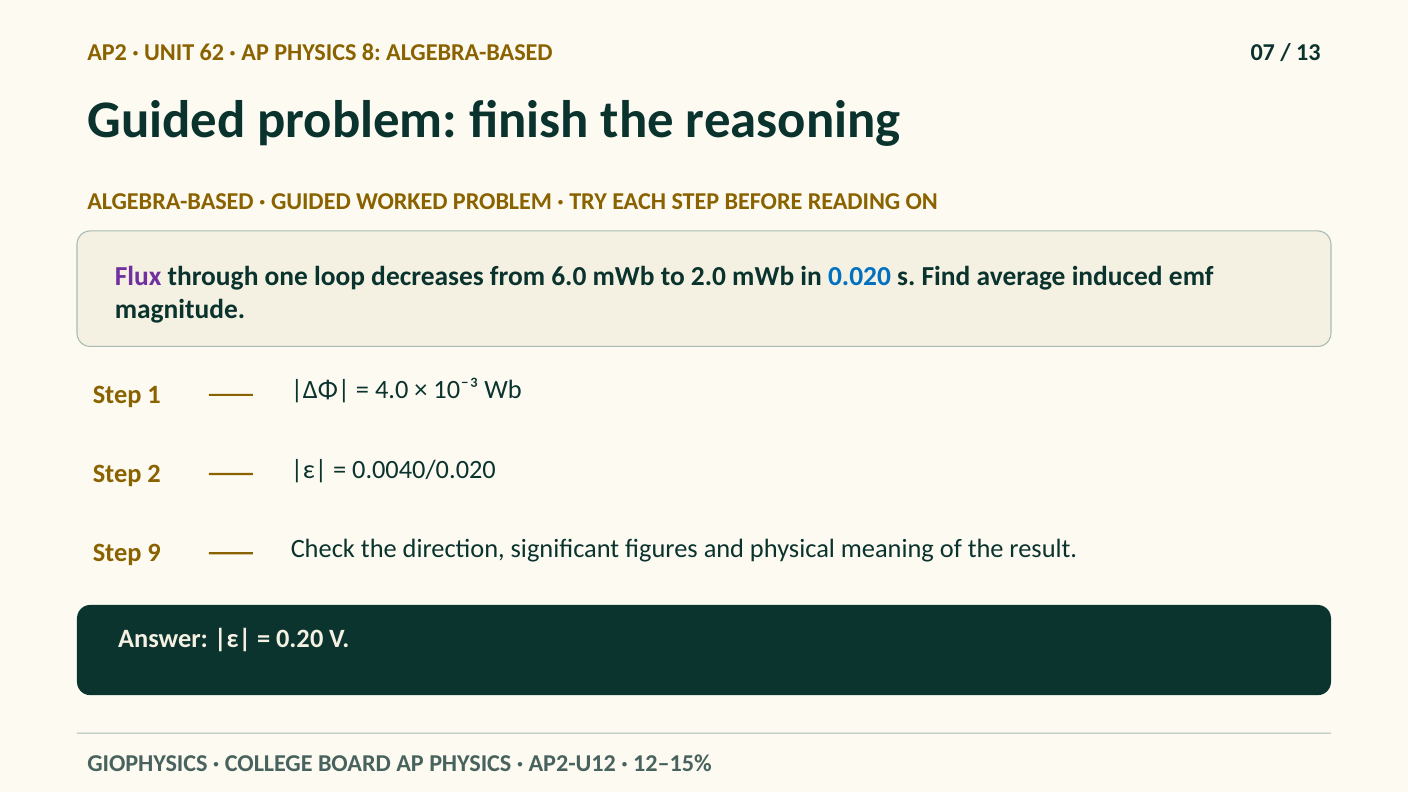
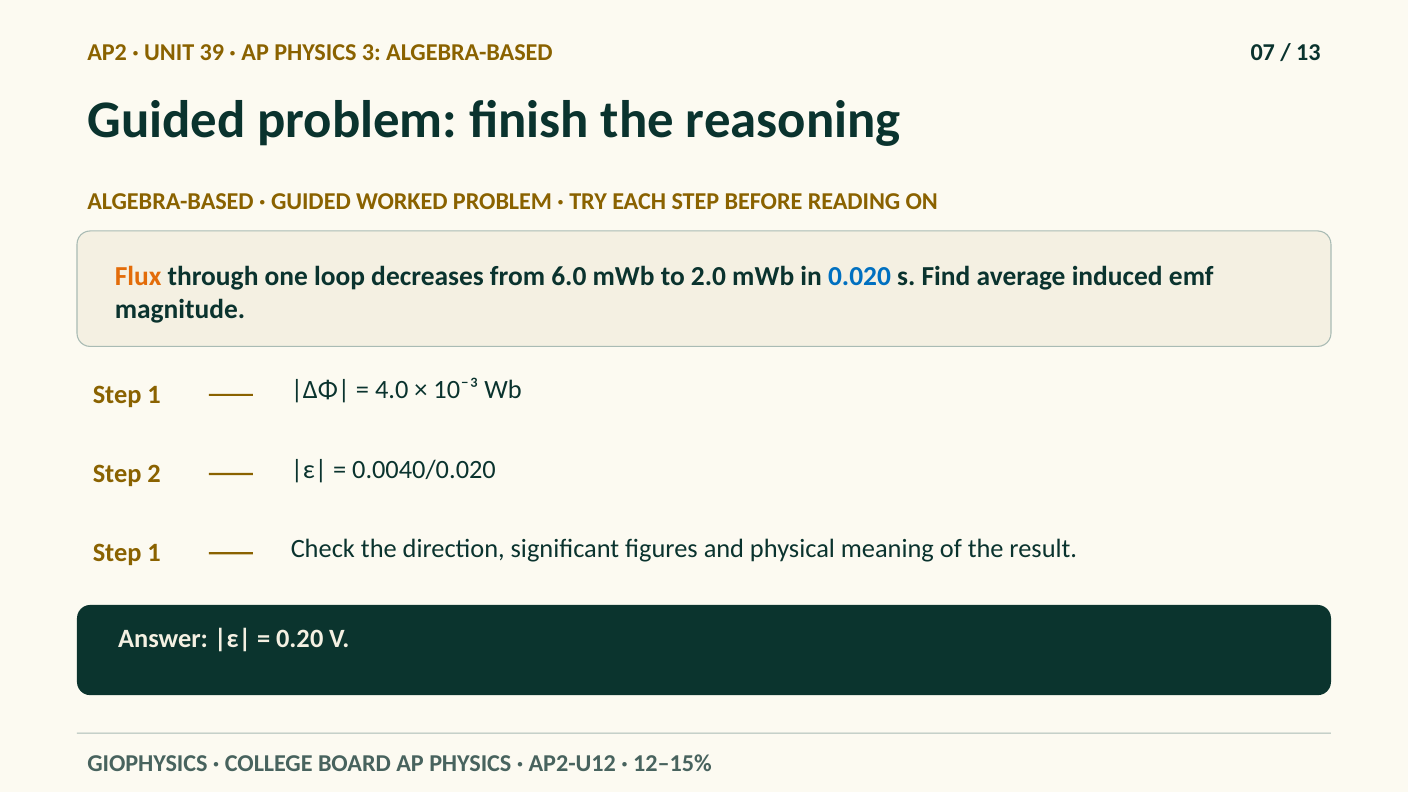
62: 62 -> 39
8: 8 -> 3
Flux colour: purple -> orange
9 at (154, 553): 9 -> 1
